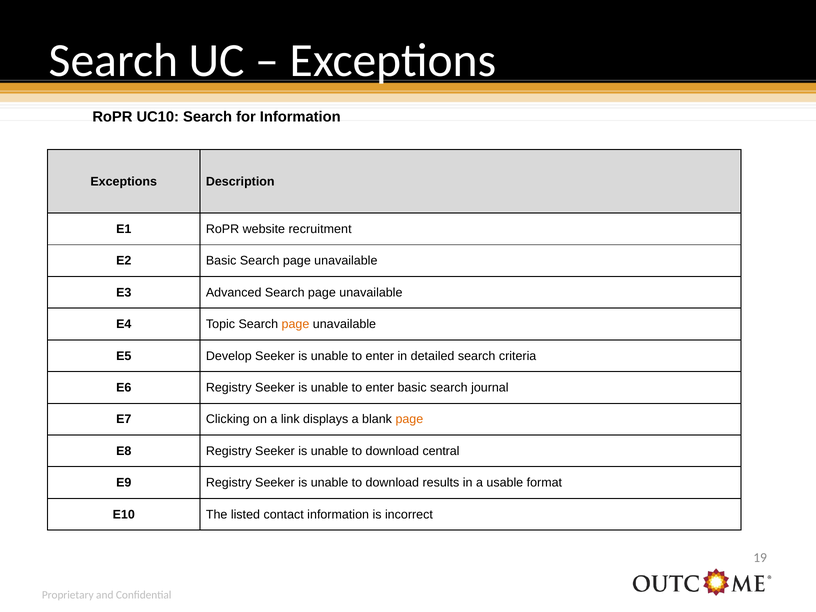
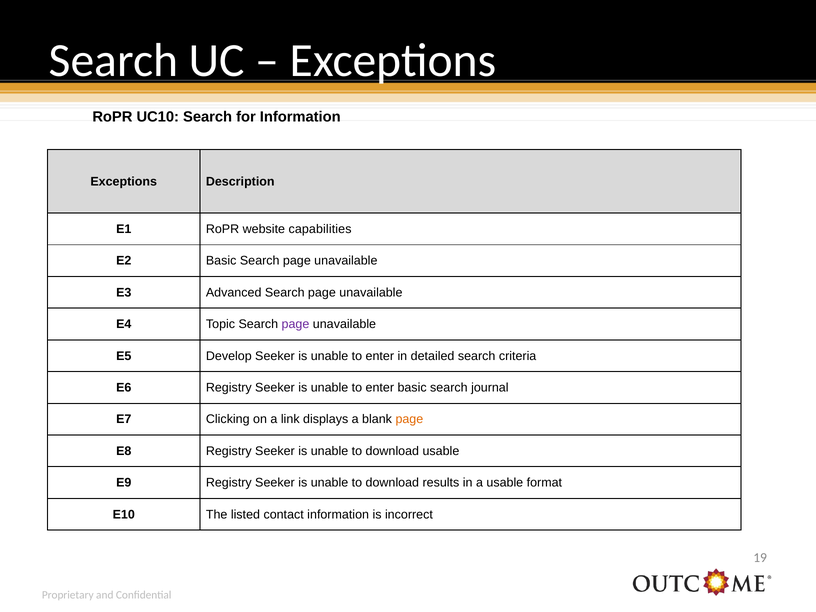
recruitment: recruitment -> capabilities
page at (295, 324) colour: orange -> purple
download central: central -> usable
